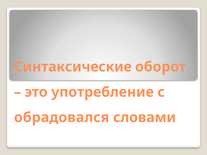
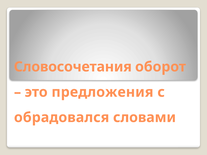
Синтаксические: Синтаксические -> Словосочетания
употребление: употребление -> предложения
